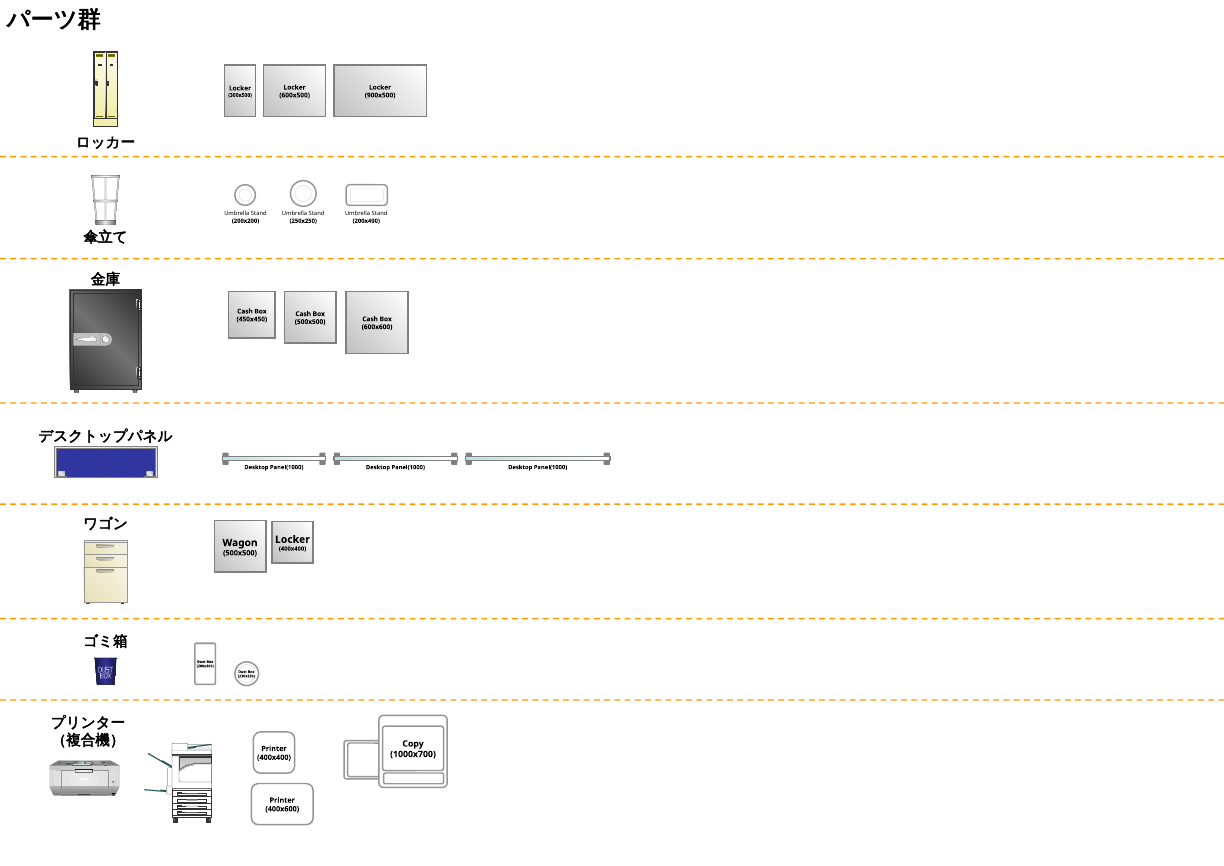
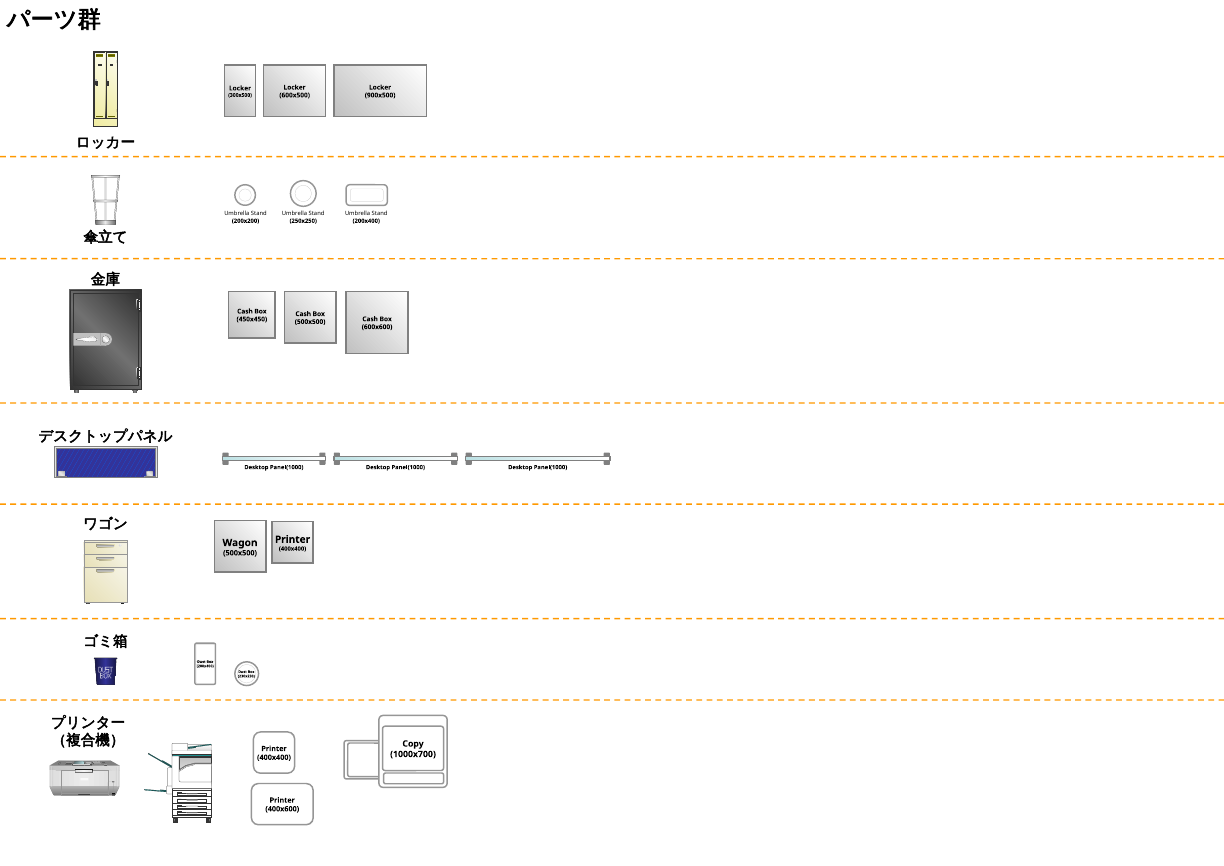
Locker at (292, 539): Locker -> Printer
